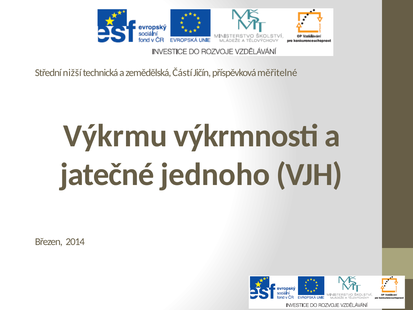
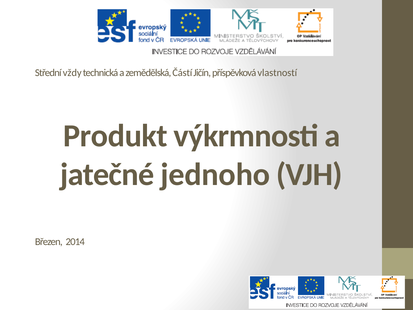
nižší: nižší -> vždy
měřitelné: měřitelné -> vlastností
Výkrmu: Výkrmu -> Produkt
